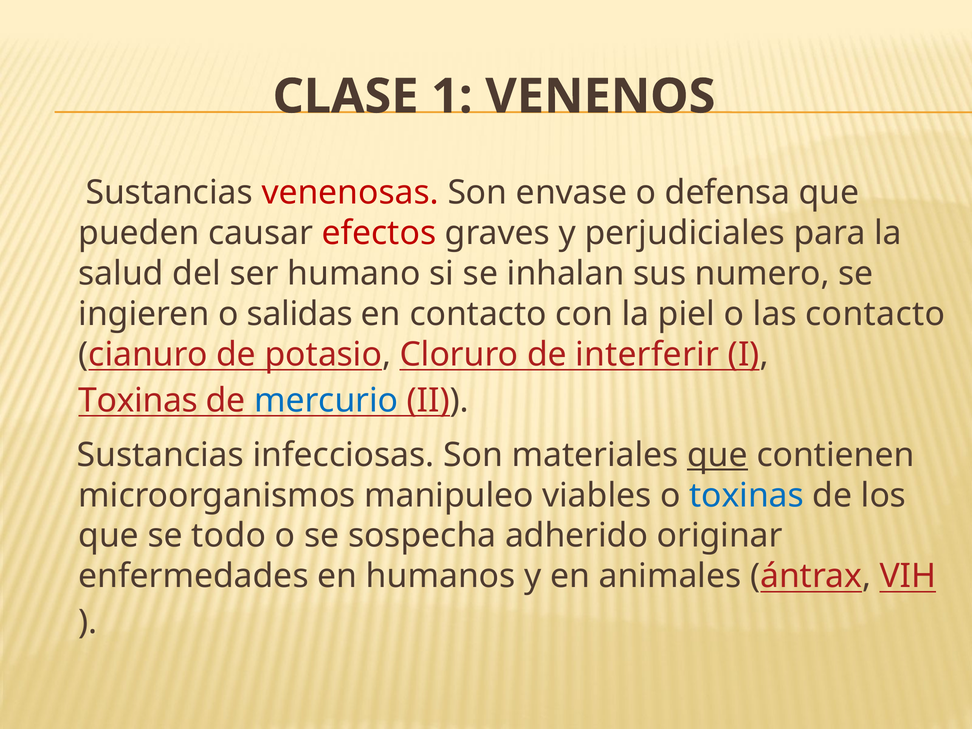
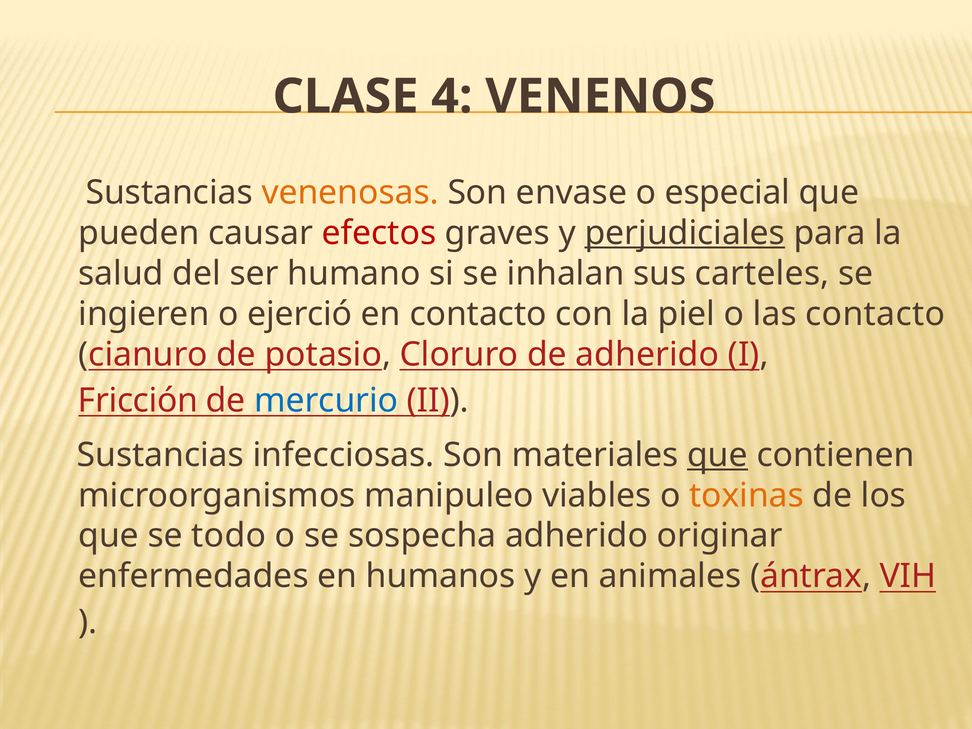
1: 1 -> 4
venenosas colour: red -> orange
defensa: defensa -> especial
perjudiciales underline: none -> present
numero: numero -> carteles
salidas: salidas -> ejerció
de interferir: interferir -> adherido
Toxinas at (138, 400): Toxinas -> Fricción
toxinas at (747, 495) colour: blue -> orange
